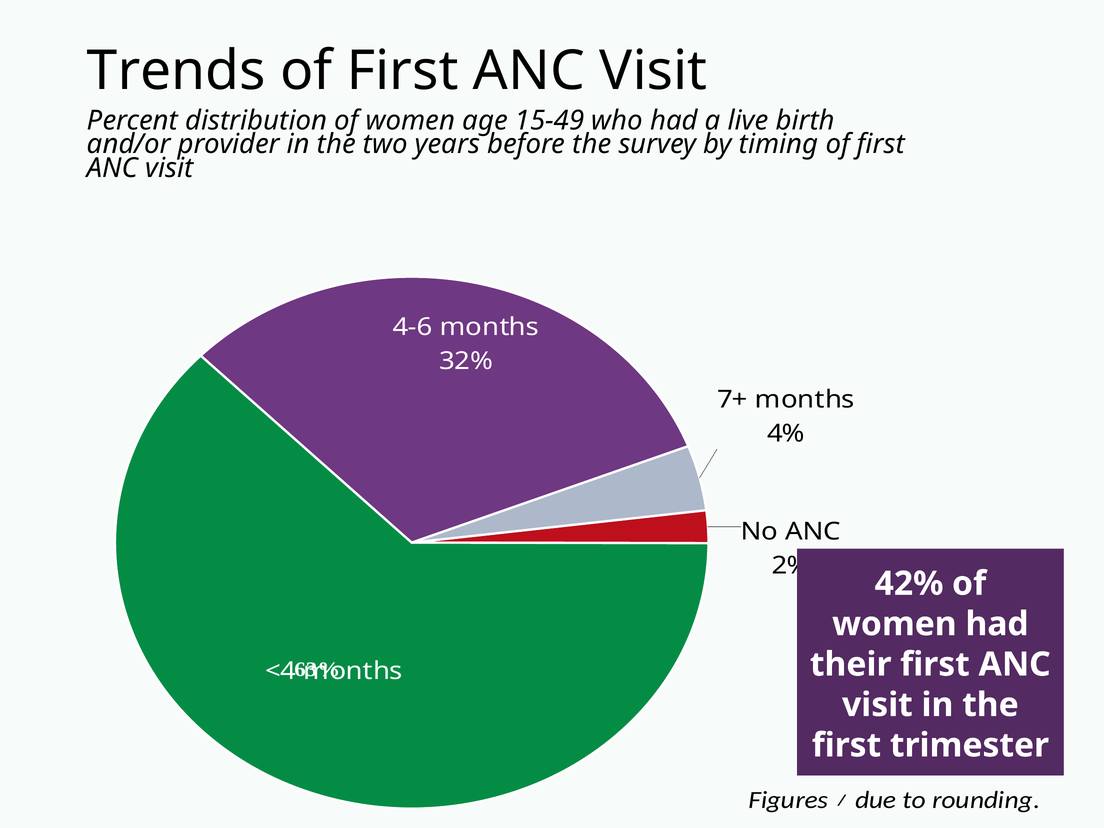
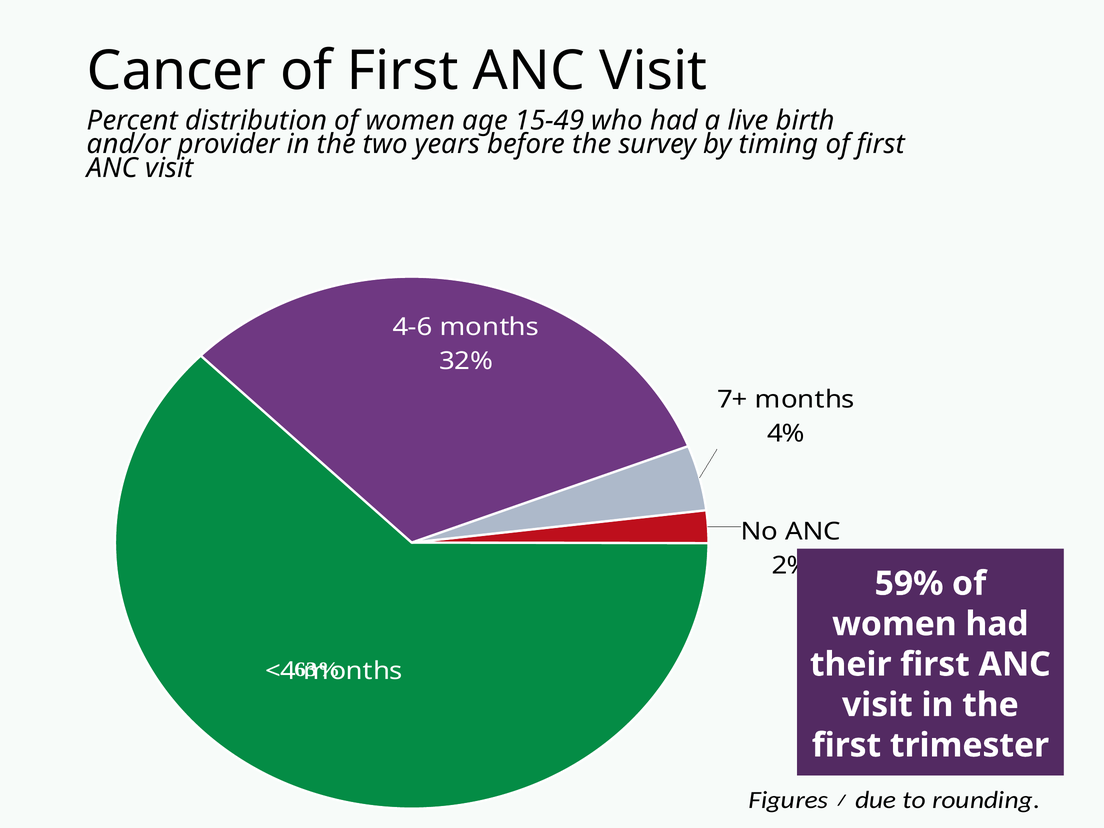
Trends: Trends -> Cancer
42%: 42% -> 59%
